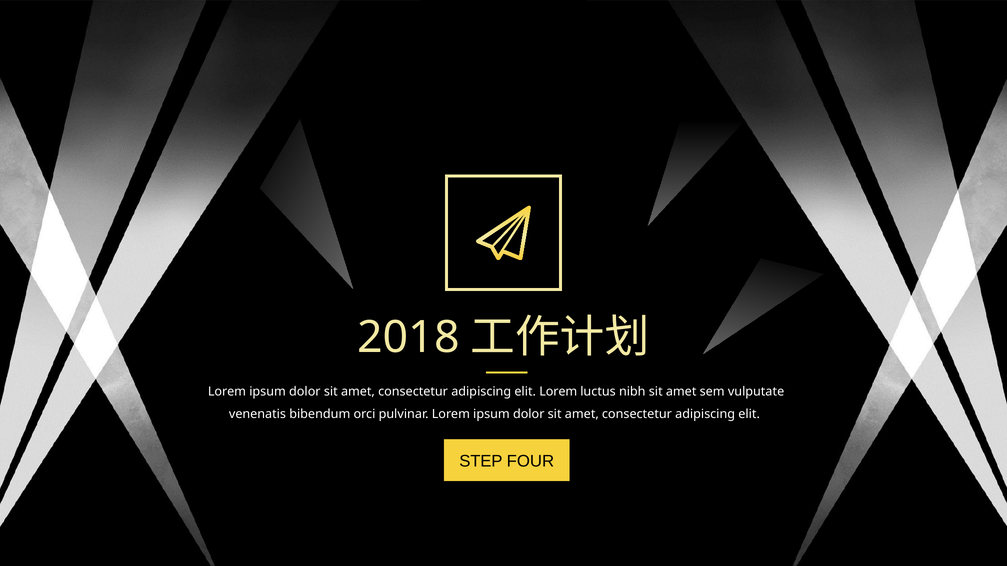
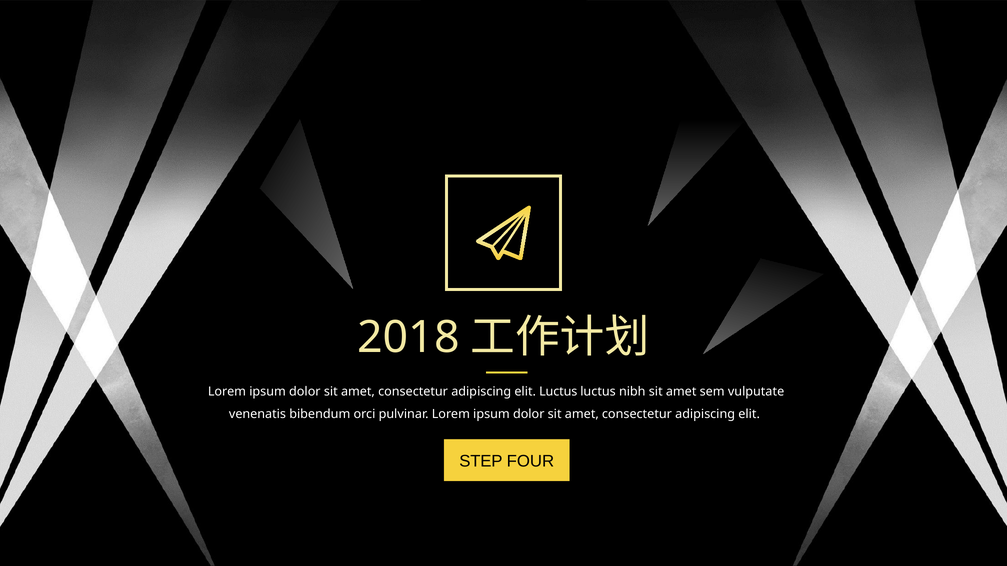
elit Lorem: Lorem -> Luctus
